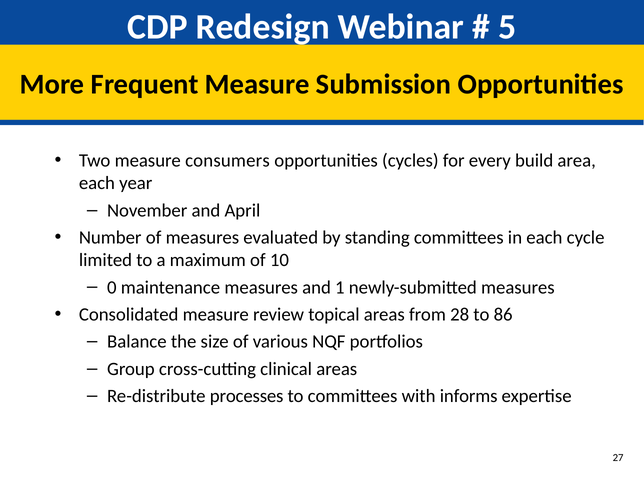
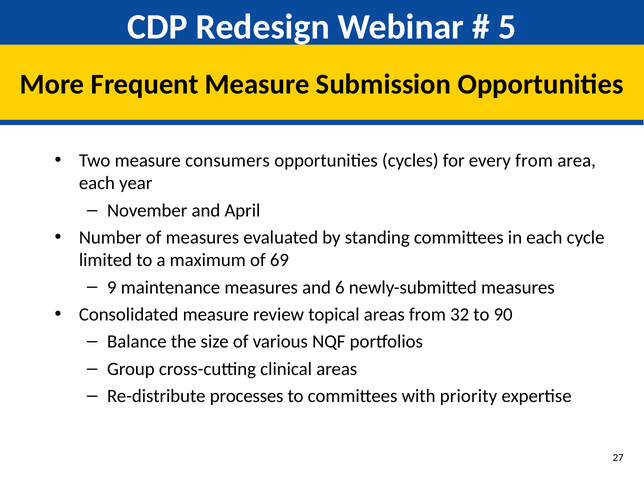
every build: build -> from
10: 10 -> 69
0: 0 -> 9
1: 1 -> 6
28: 28 -> 32
86: 86 -> 90
informs: informs -> priority
